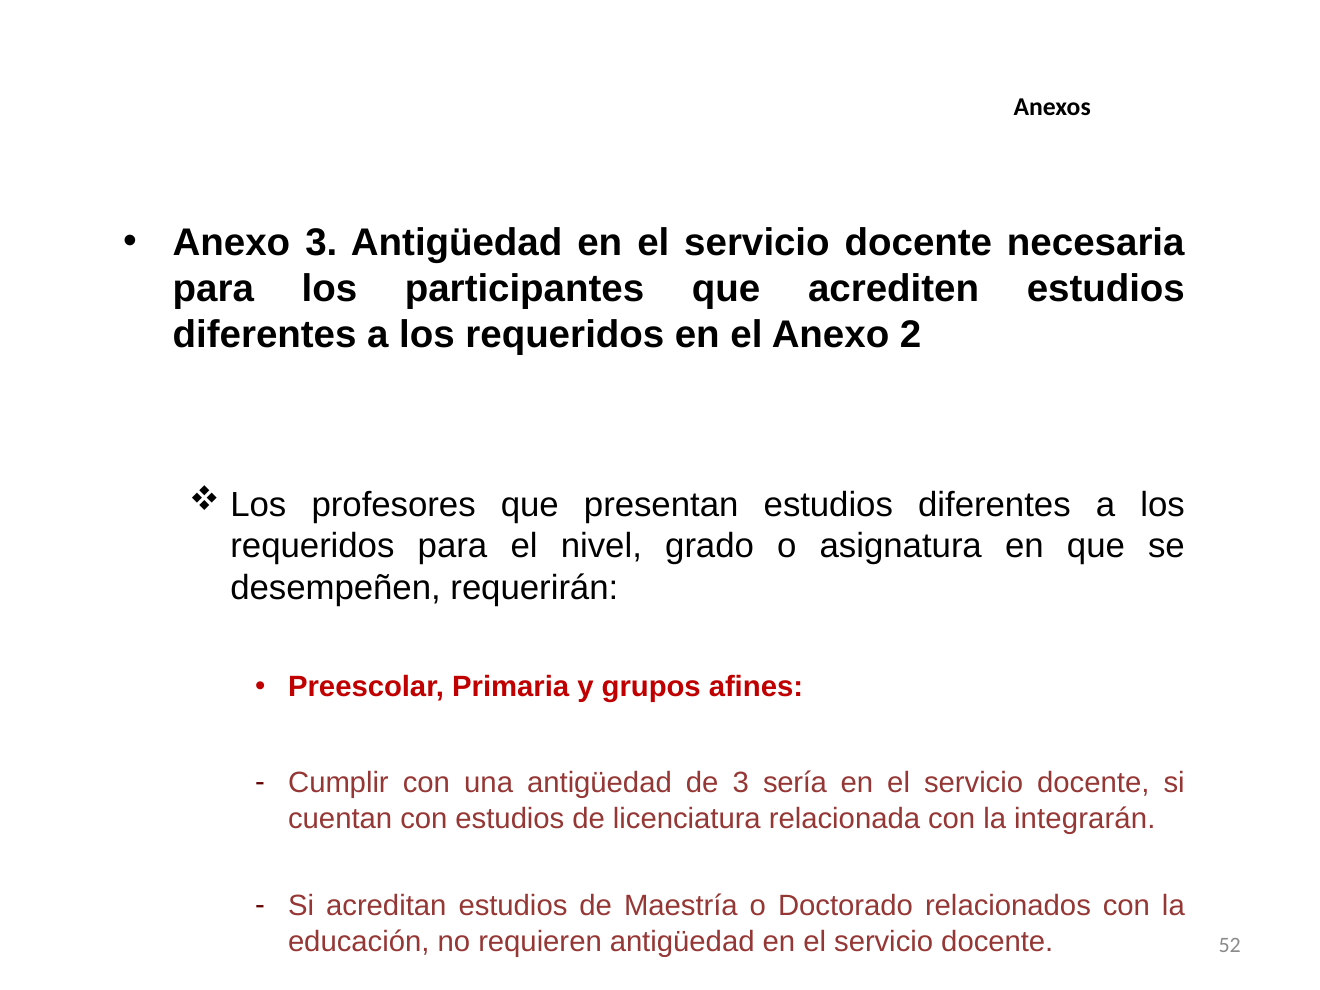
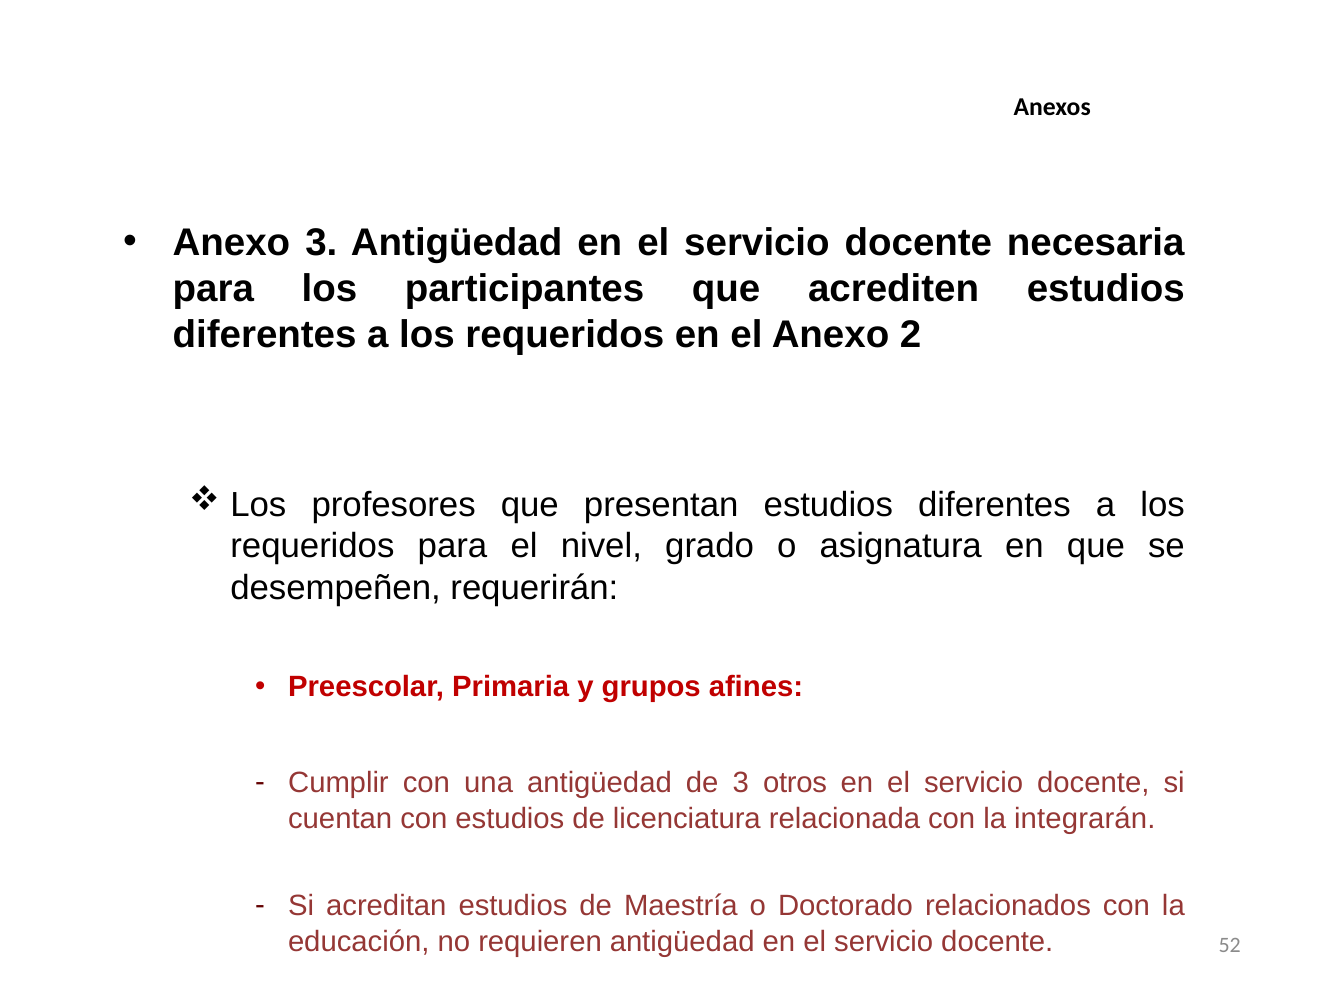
sería: sería -> otros
